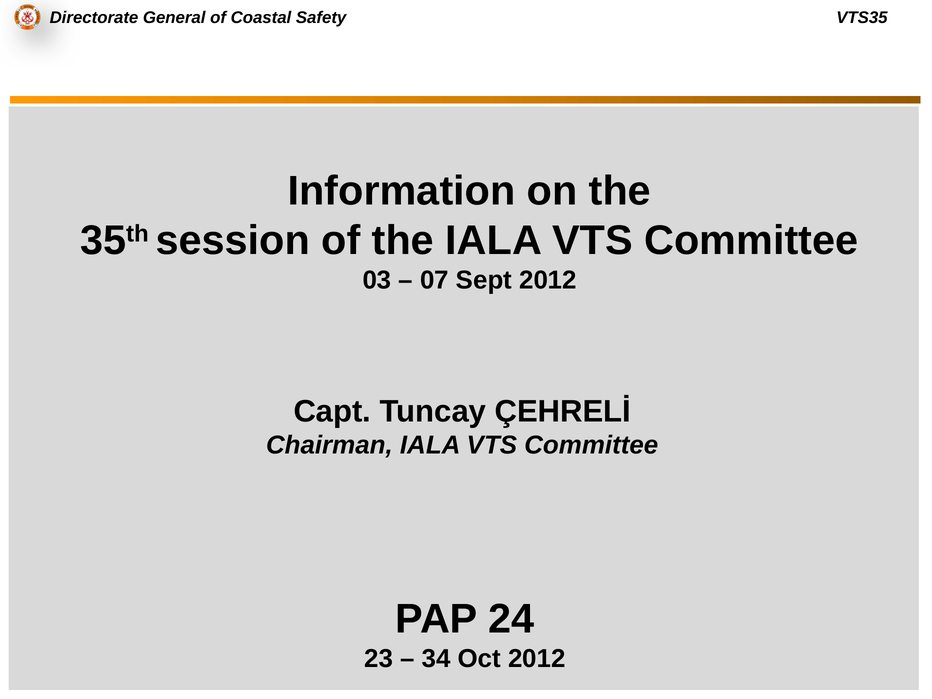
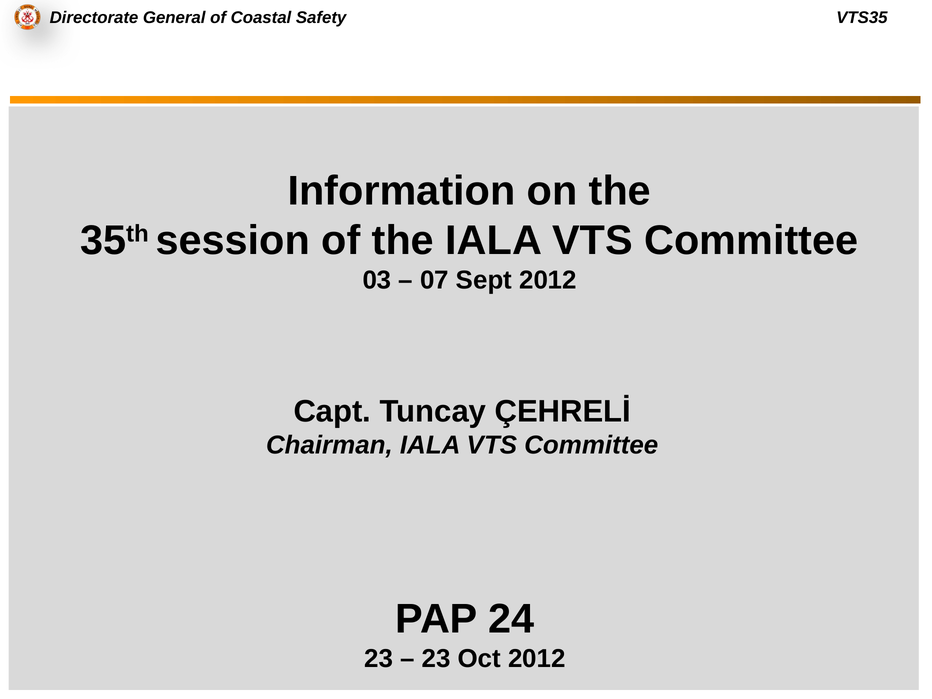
34 at (436, 659): 34 -> 23
